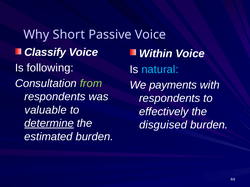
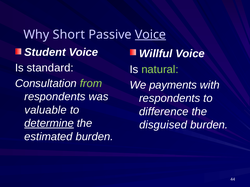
Voice at (150, 35) underline: none -> present
Classify: Classify -> Student
Within: Within -> Willful
following: following -> standard
natural colour: light blue -> light green
effectively: effectively -> difference
